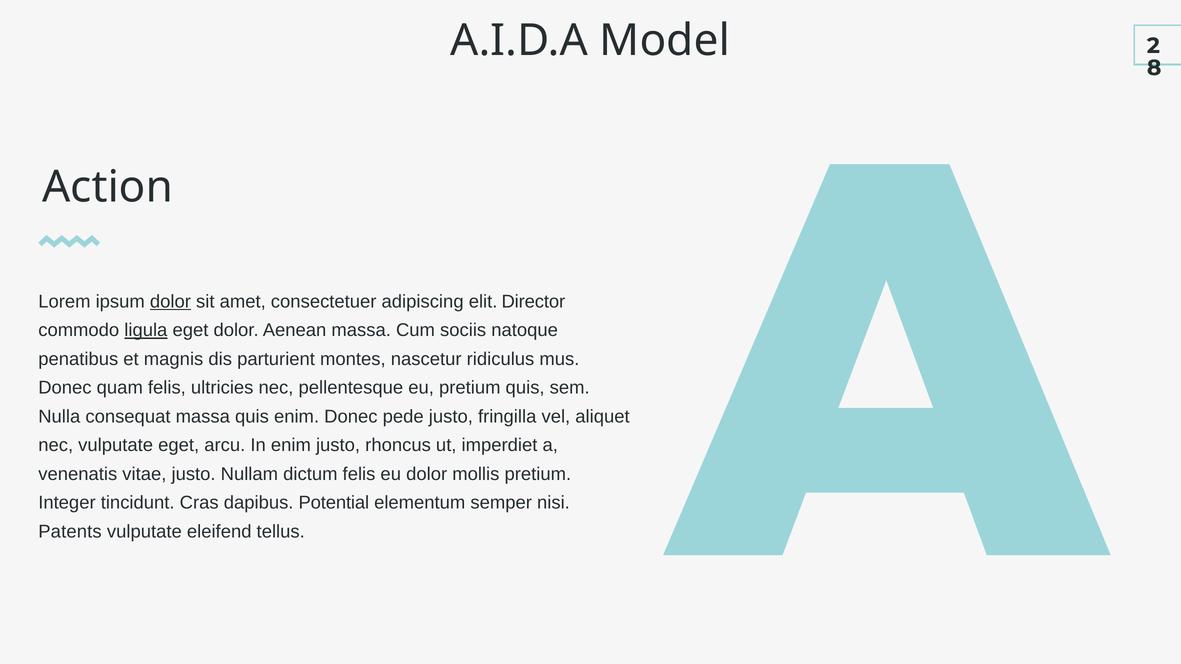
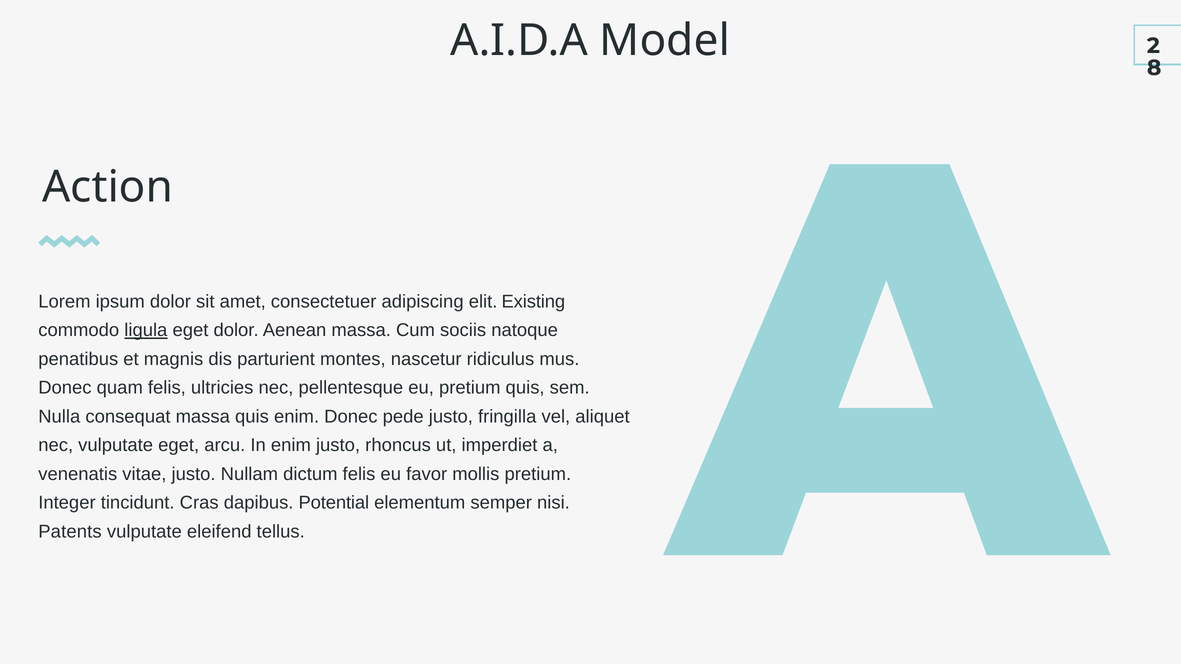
dolor at (170, 302) underline: present -> none
Director: Director -> Existing
eu dolor: dolor -> favor
